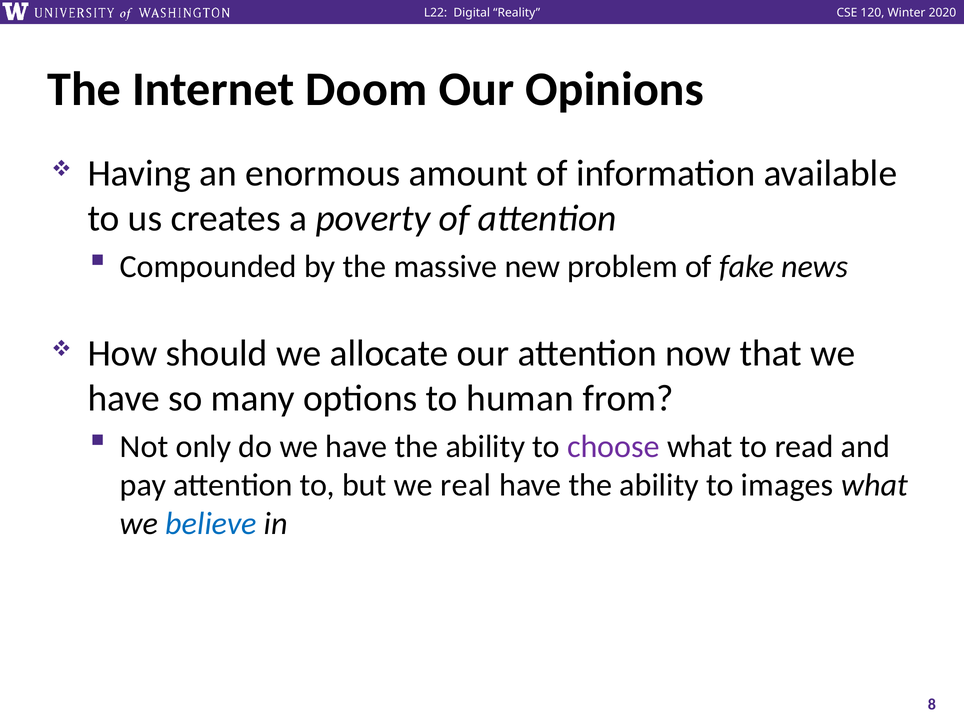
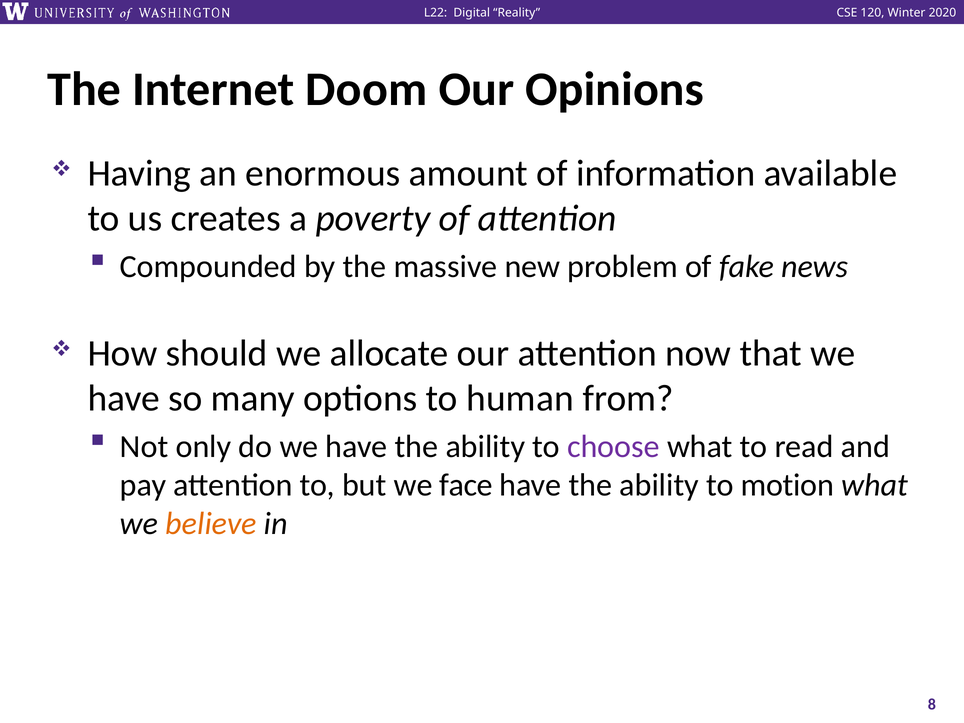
real: real -> face
images: images -> motion
believe colour: blue -> orange
